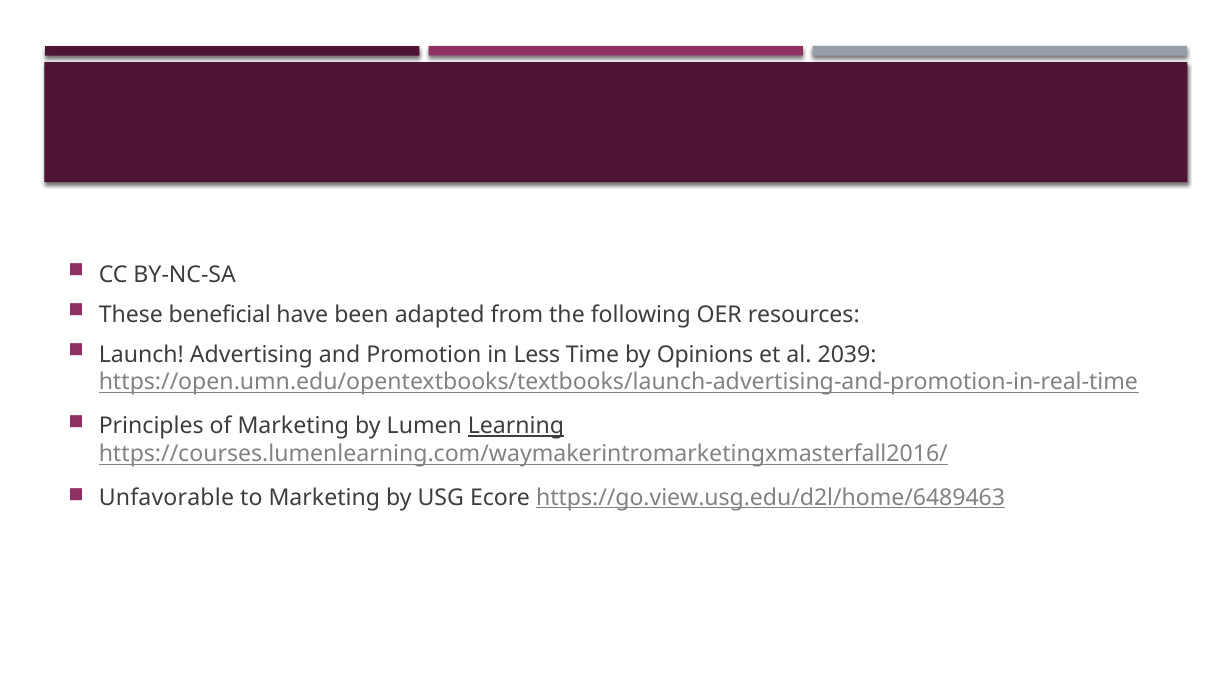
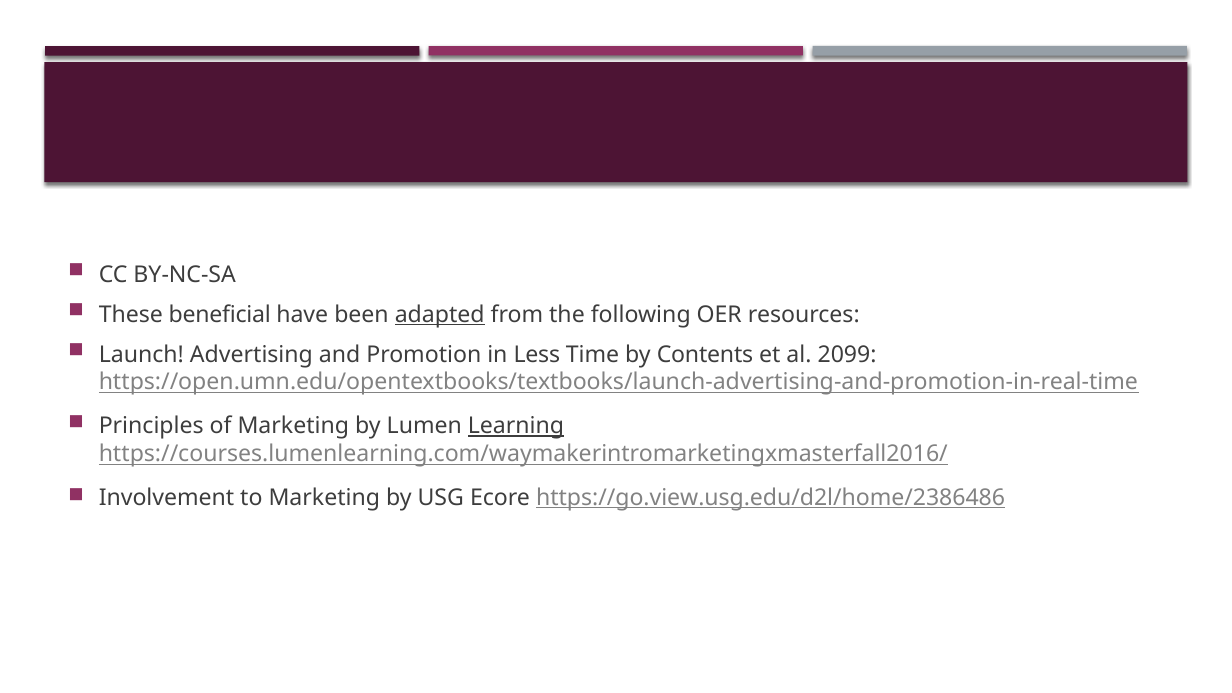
adapted underline: none -> present
Opinions: Opinions -> Contents
2039: 2039 -> 2099
Unfavorable: Unfavorable -> Involvement
https://go.view.usg.edu/d2l/home/6489463: https://go.view.usg.edu/d2l/home/6489463 -> https://go.view.usg.edu/d2l/home/2386486
